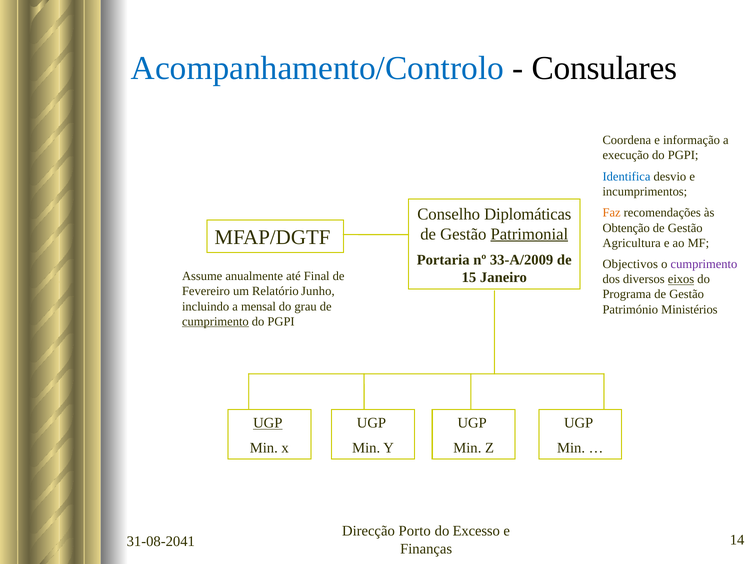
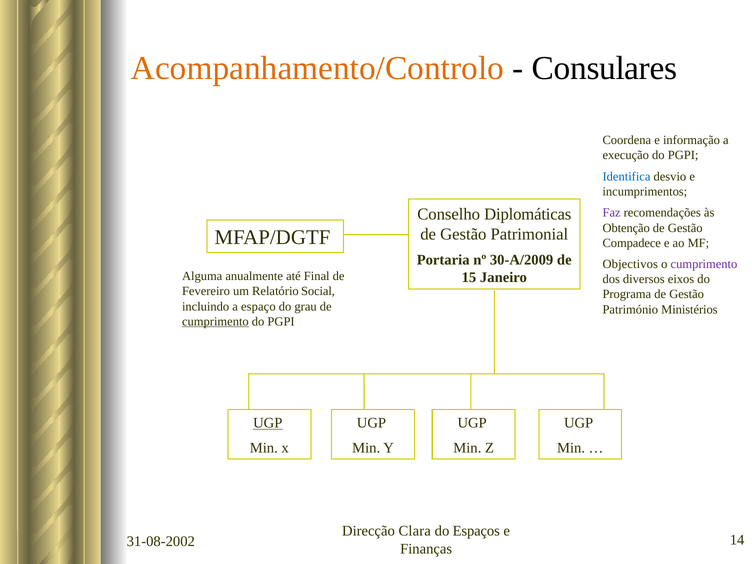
Acompanhamento/Controlo colour: blue -> orange
Faz colour: orange -> purple
Patrimonial underline: present -> none
Agricultura: Agricultura -> Compadece
33-A/2009: 33-A/2009 -> 30-A/2009
Assume: Assume -> Alguma
eixos underline: present -> none
Junho: Junho -> Social
mensal: mensal -> espaço
Porto: Porto -> Clara
Excesso: Excesso -> Espaços
31-08-2041: 31-08-2041 -> 31-08-2002
